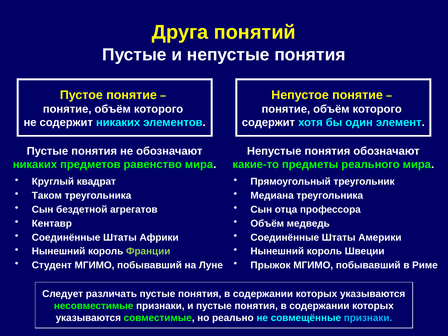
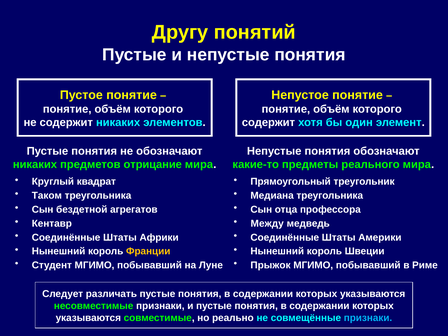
Друга: Друга -> Другу
равенство: равенство -> отрицание
Объём at (267, 224): Объём -> Между
Франции colour: light green -> yellow
